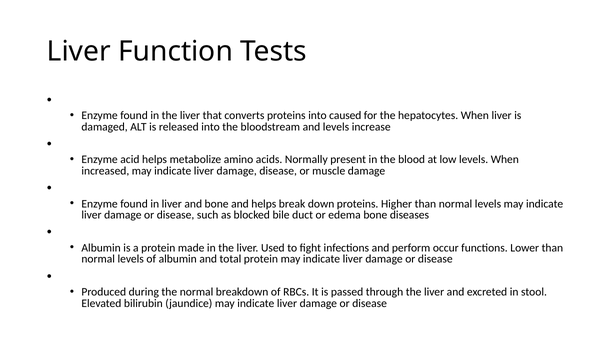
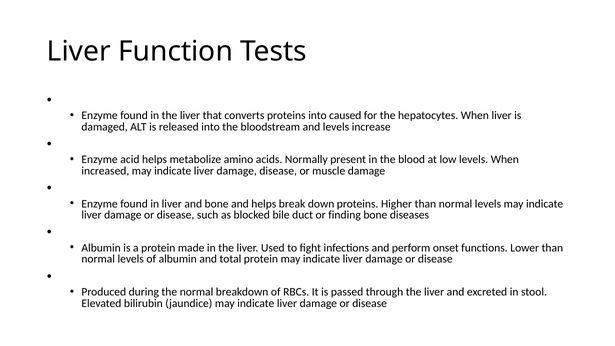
edema: edema -> finding
occur: occur -> onset
